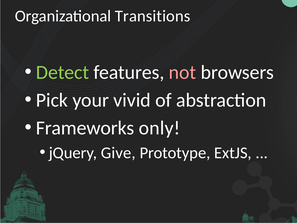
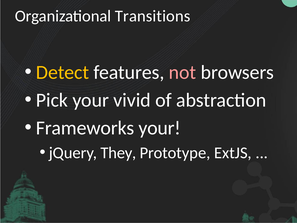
Detect colour: light green -> yellow
Frameworks only: only -> your
Give: Give -> They
